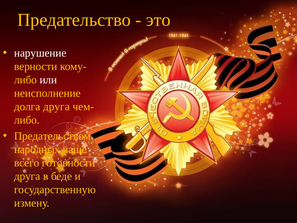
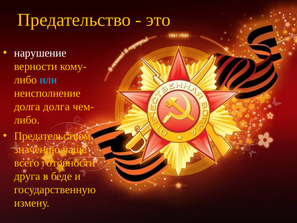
или colour: white -> light blue
долга друга: друга -> долга
народных: народных -> значению
